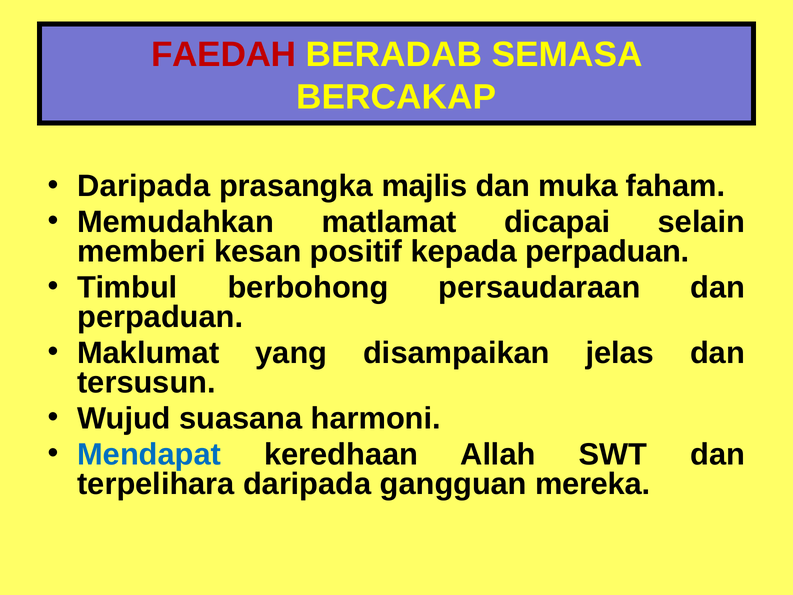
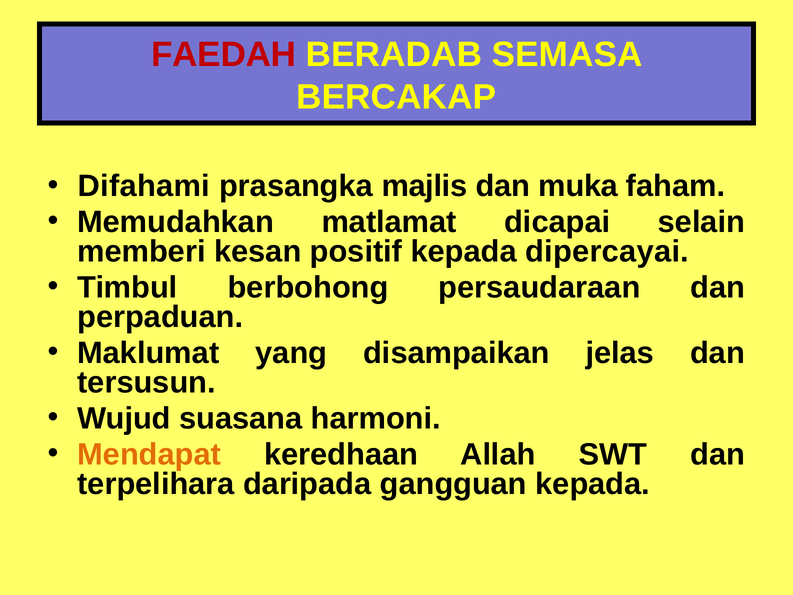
Daripada at (144, 186): Daripada -> Difahami
kepada perpaduan: perpaduan -> dipercayai
Mendapat colour: blue -> orange
gangguan mereka: mereka -> kepada
